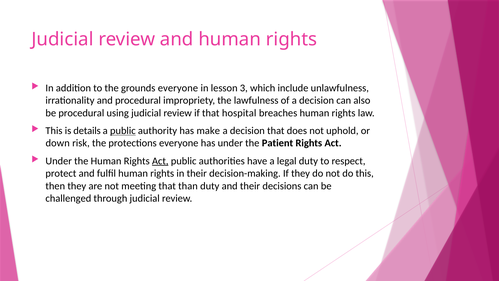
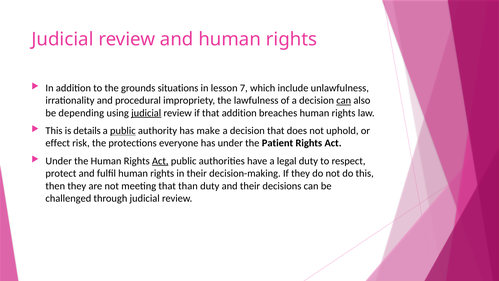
grounds everyone: everyone -> situations
3: 3 -> 7
can at (344, 100) underline: none -> present
be procedural: procedural -> depending
judicial at (146, 113) underline: none -> present
that hospital: hospital -> addition
down: down -> effect
